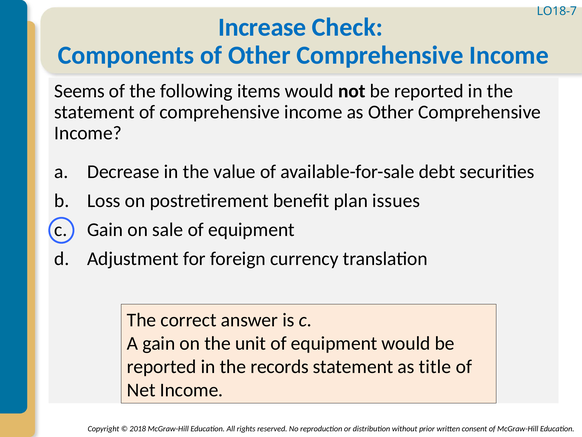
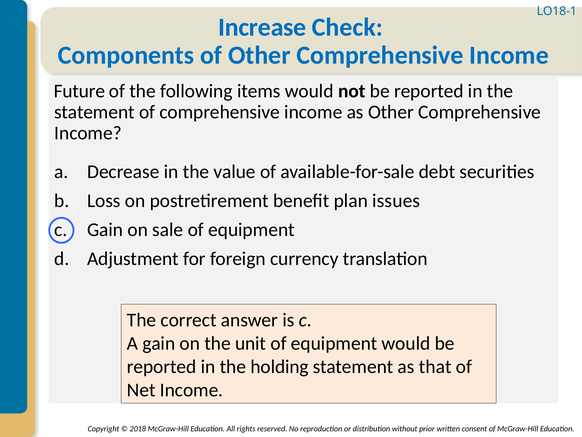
LO18-7: LO18-7 -> LO18-1
Seems: Seems -> Future
records: records -> holding
title: title -> that
